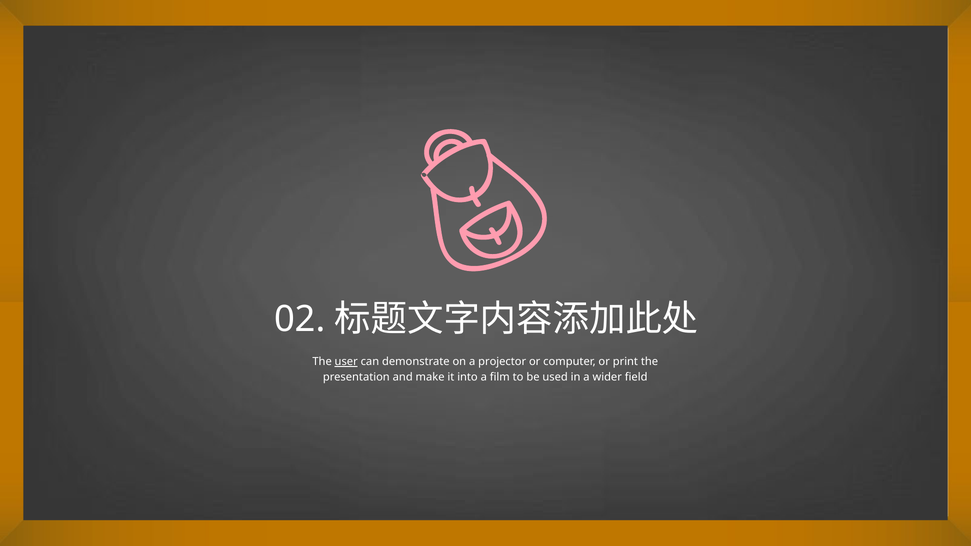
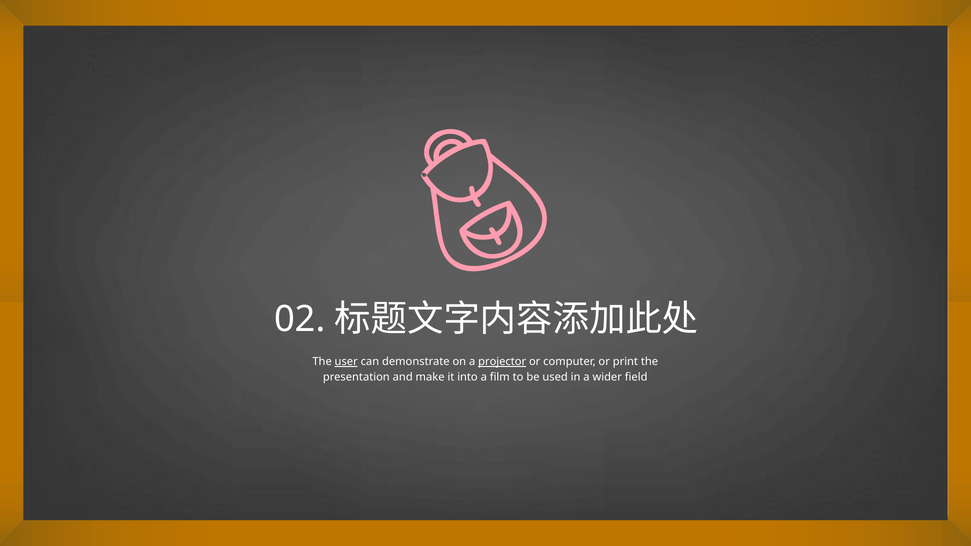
projector underline: none -> present
